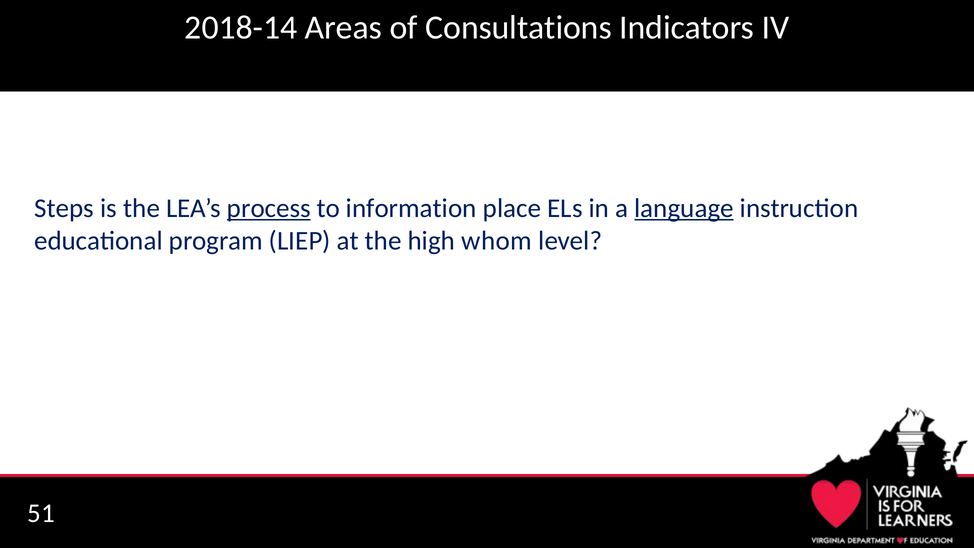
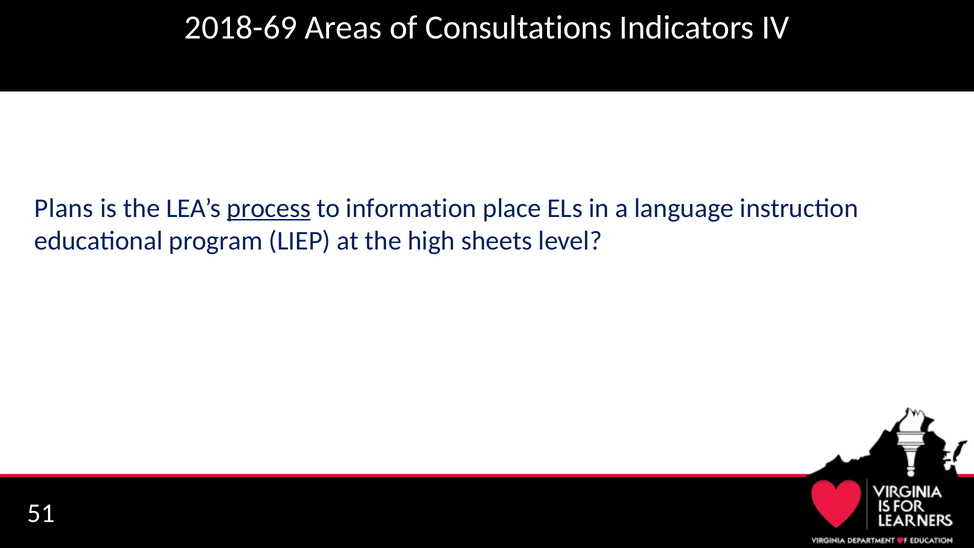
2018-14: 2018-14 -> 2018-69
Steps: Steps -> Plans
language underline: present -> none
whom: whom -> sheets
